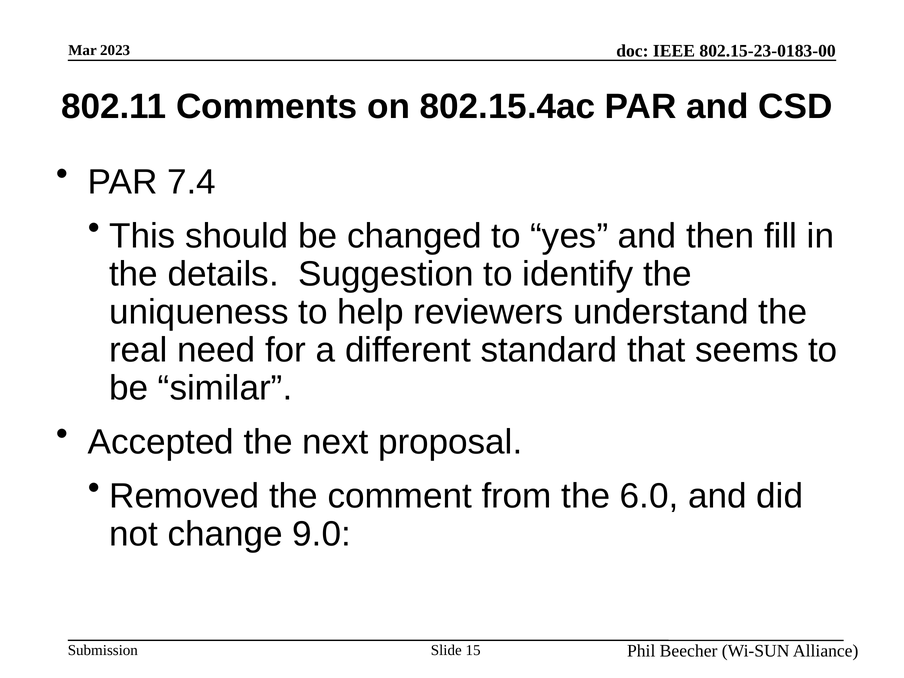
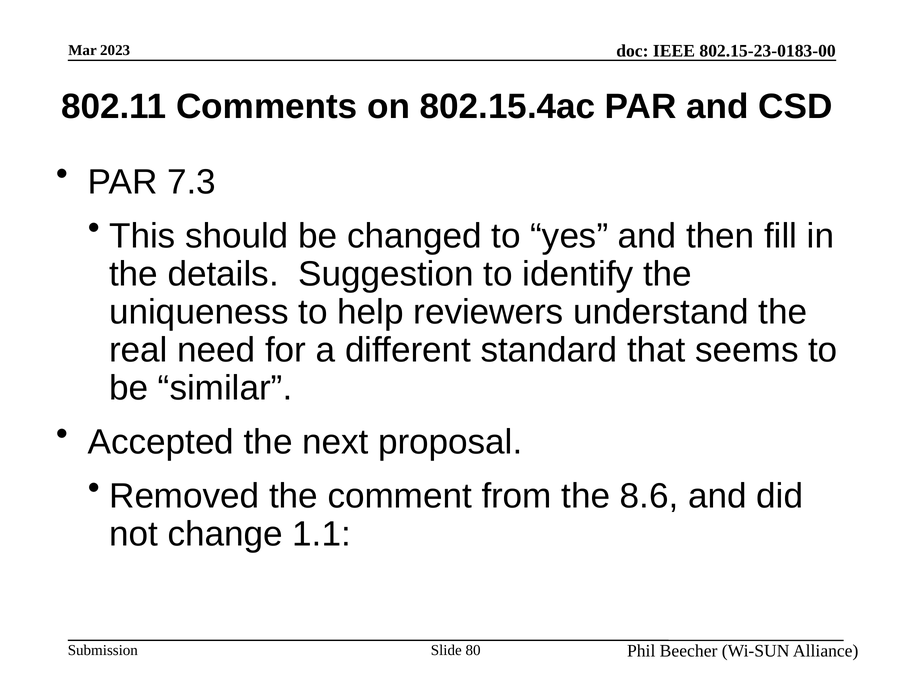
7.4: 7.4 -> 7.3
6.0: 6.0 -> 8.6
9.0: 9.0 -> 1.1
15: 15 -> 80
